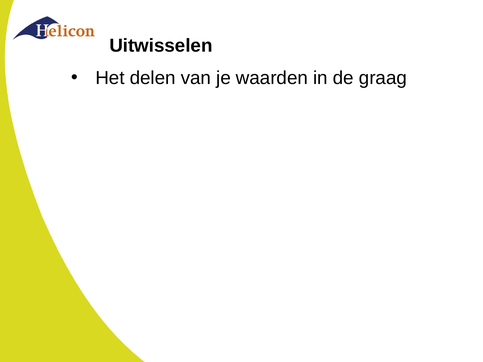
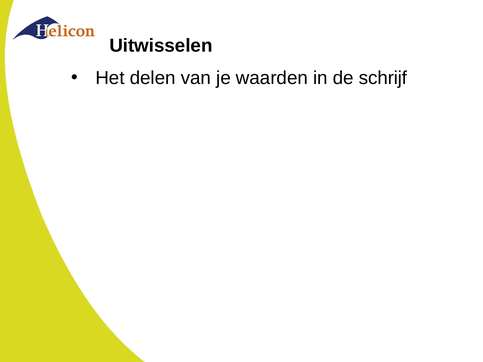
graag: graag -> schrijf
